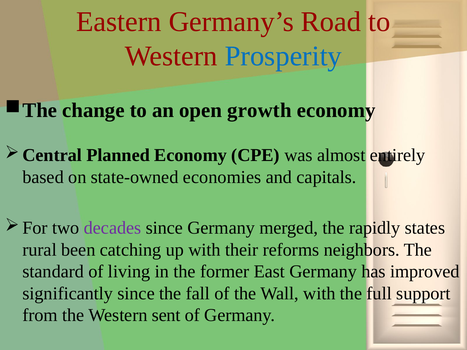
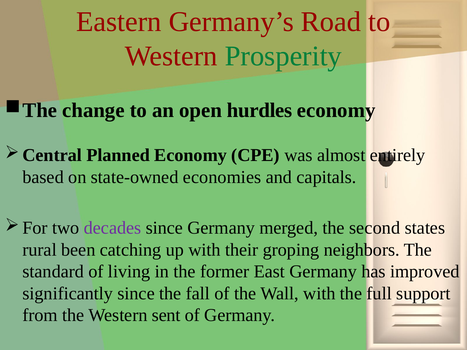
Prosperity colour: blue -> green
growth: growth -> hurdles
rapidly: rapidly -> second
reforms: reforms -> groping
